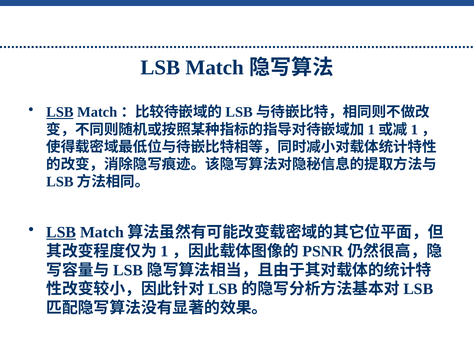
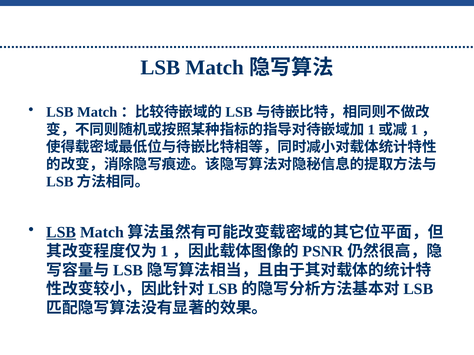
LSB at (60, 112) underline: present -> none
